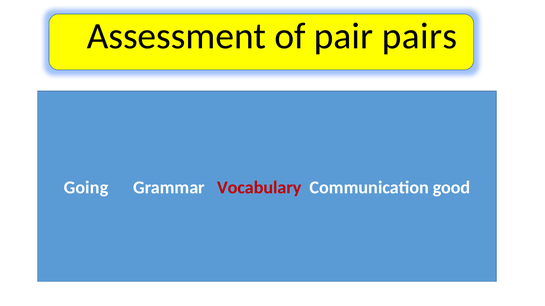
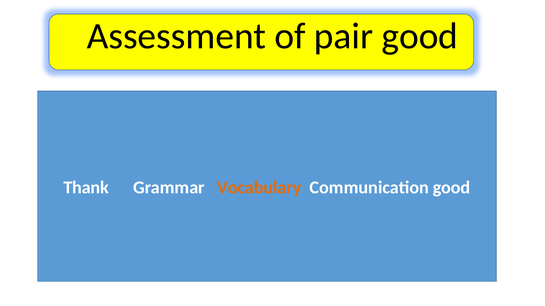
pair pairs: pairs -> good
Going: Going -> Thank
Vocabulary colour: red -> orange
